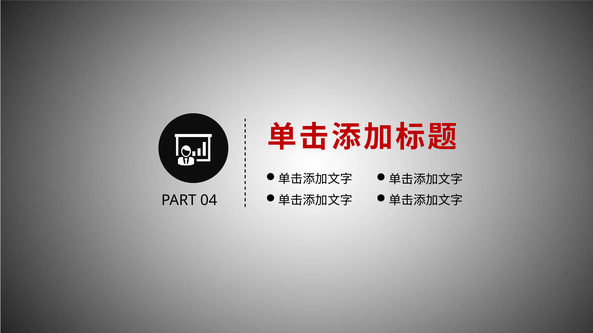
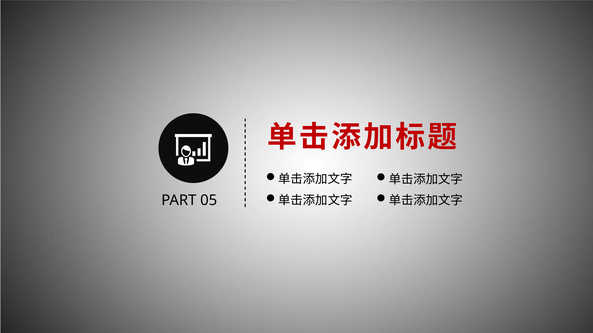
04: 04 -> 05
